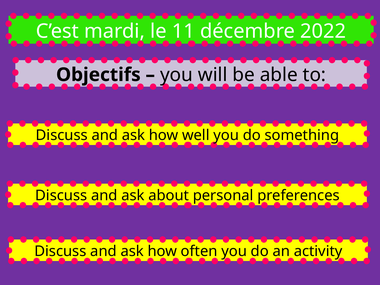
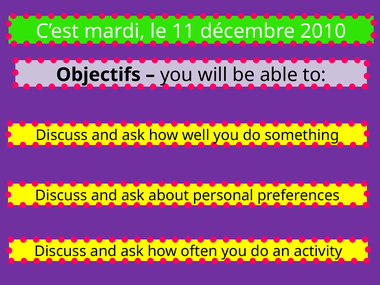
2022: 2022 -> 2010
